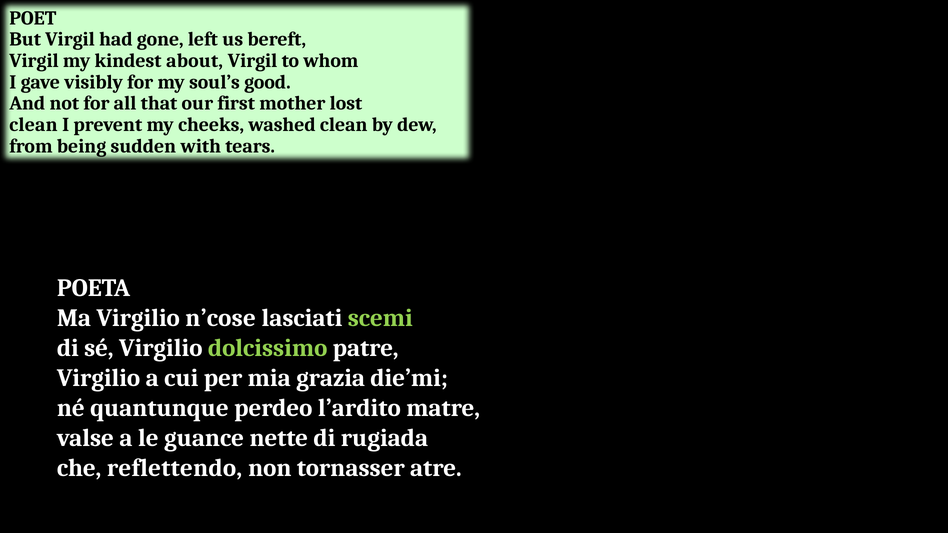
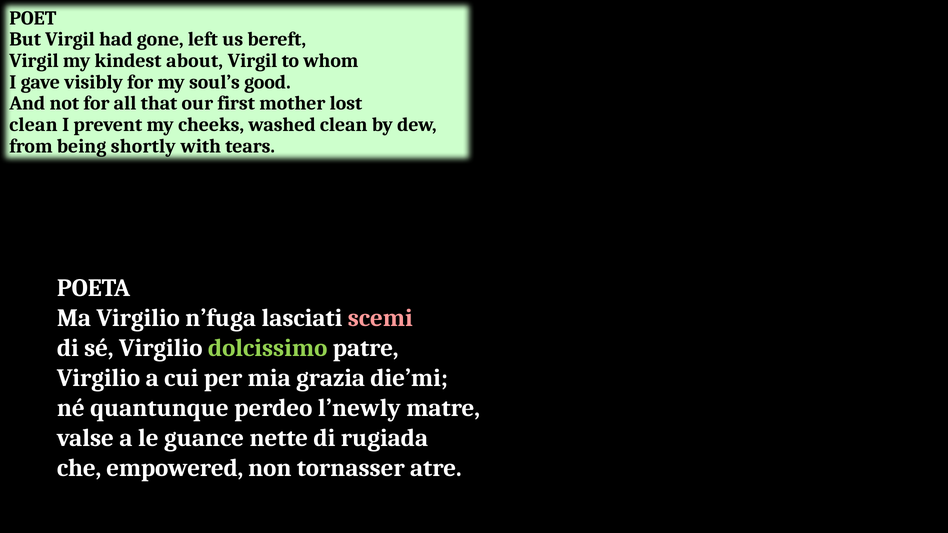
sudden: sudden -> shortly
n’cose: n’cose -> n’fuga
scemi colour: light green -> pink
l’ardito: l’ardito -> l’newly
reflettendo: reflettendo -> empowered
